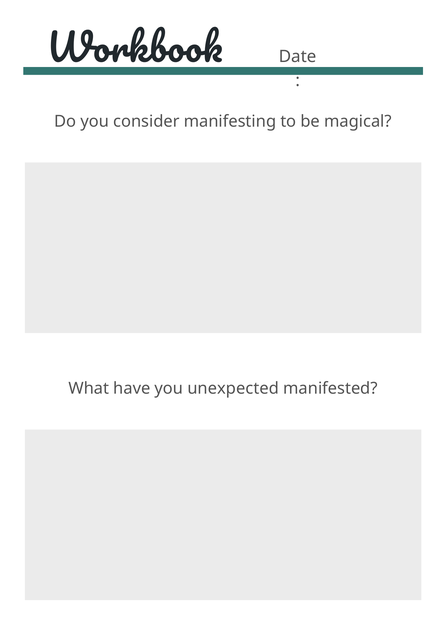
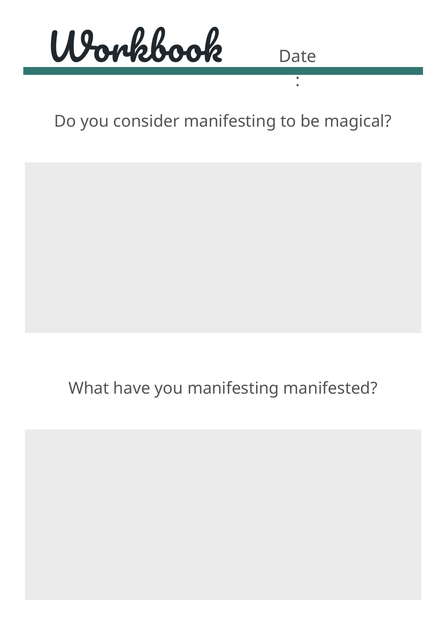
you unexpected: unexpected -> manifesting
